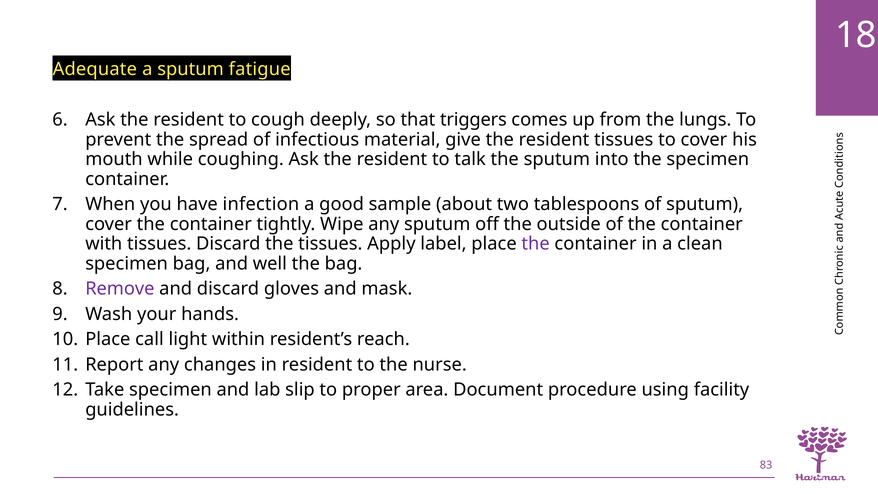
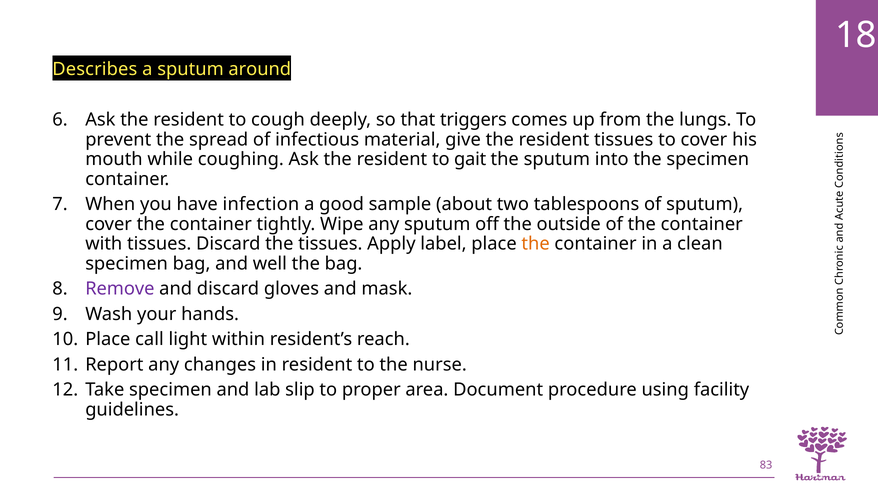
Adequate: Adequate -> Describes
fatigue: fatigue -> around
talk: talk -> gait
the at (536, 244) colour: purple -> orange
